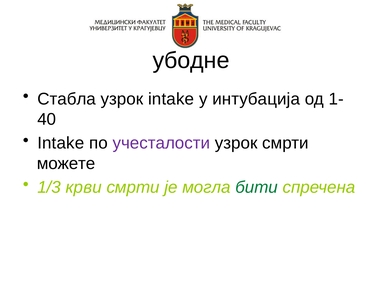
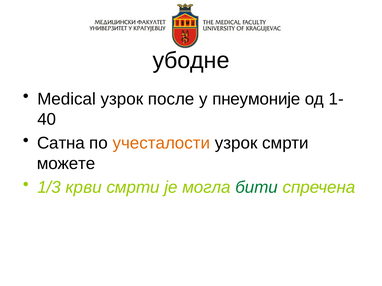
Стабла: Стабла -> Medical
узрок intake: intake -> после
интубација: интубација -> пнеумоније
Intake at (61, 143): Intake -> Сатна
учесталости colour: purple -> orange
